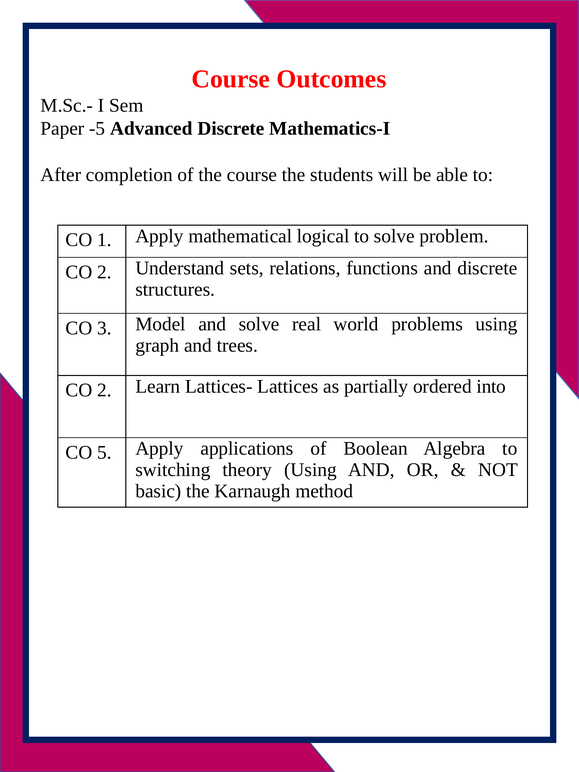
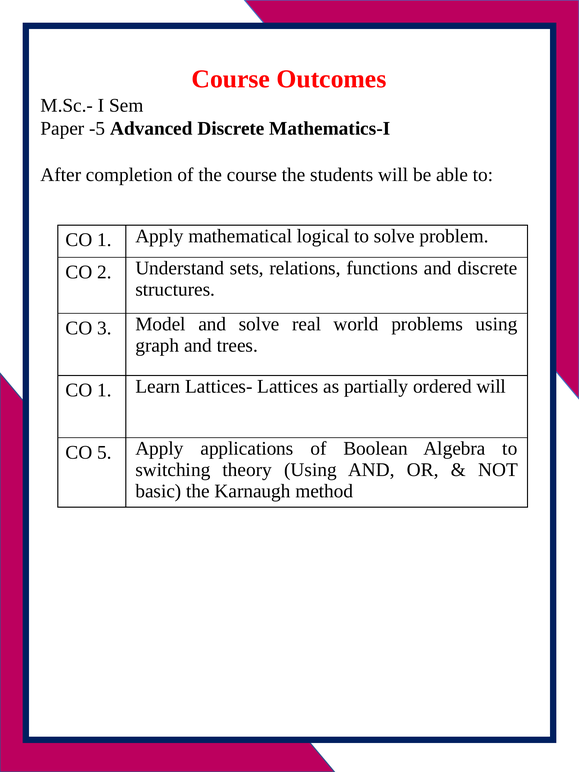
2 at (104, 390): 2 -> 1
ordered into: into -> will
